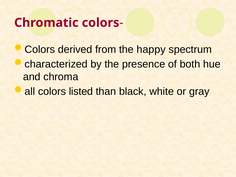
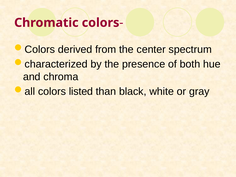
happy: happy -> center
